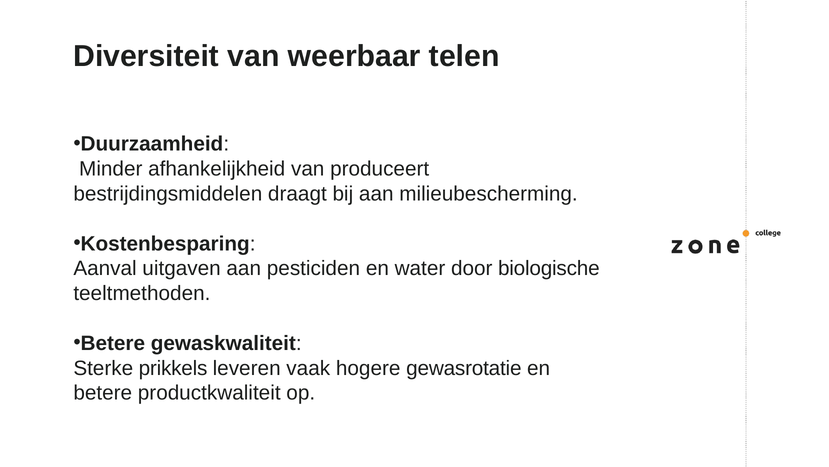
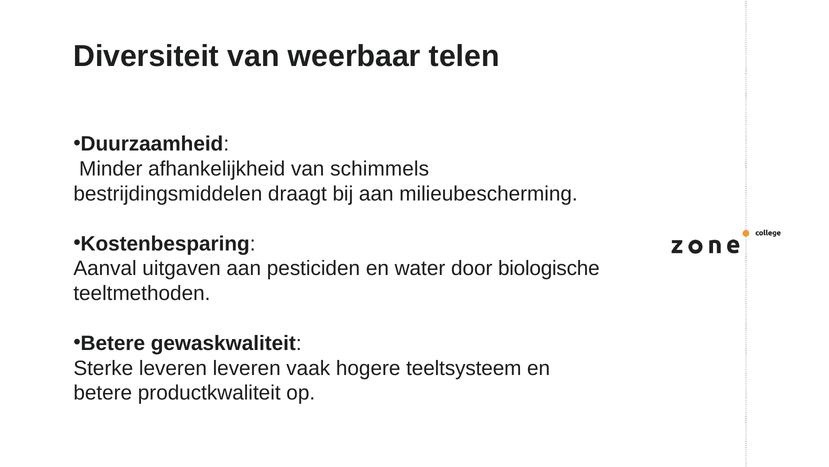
produceert: produceert -> schimmels
Sterke prikkels: prikkels -> leveren
gewasrotatie: gewasrotatie -> teeltsysteem
